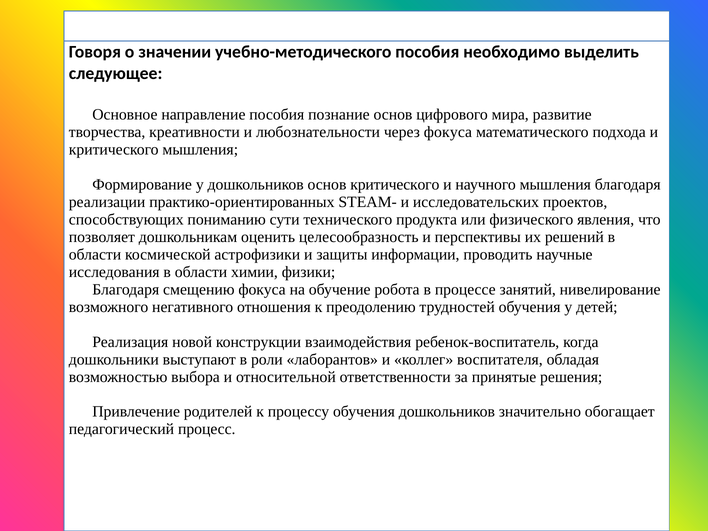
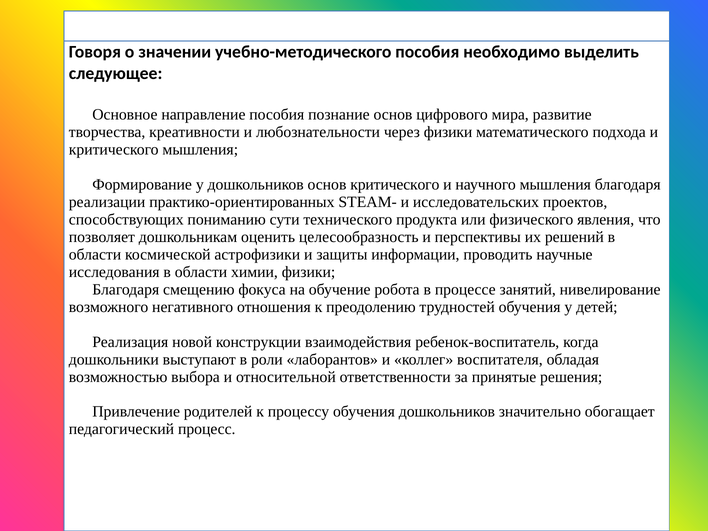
через фокуса: фокуса -> физики
